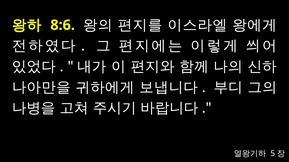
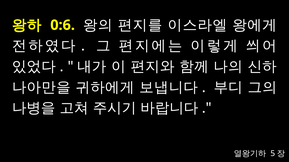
8:6: 8:6 -> 0:6
